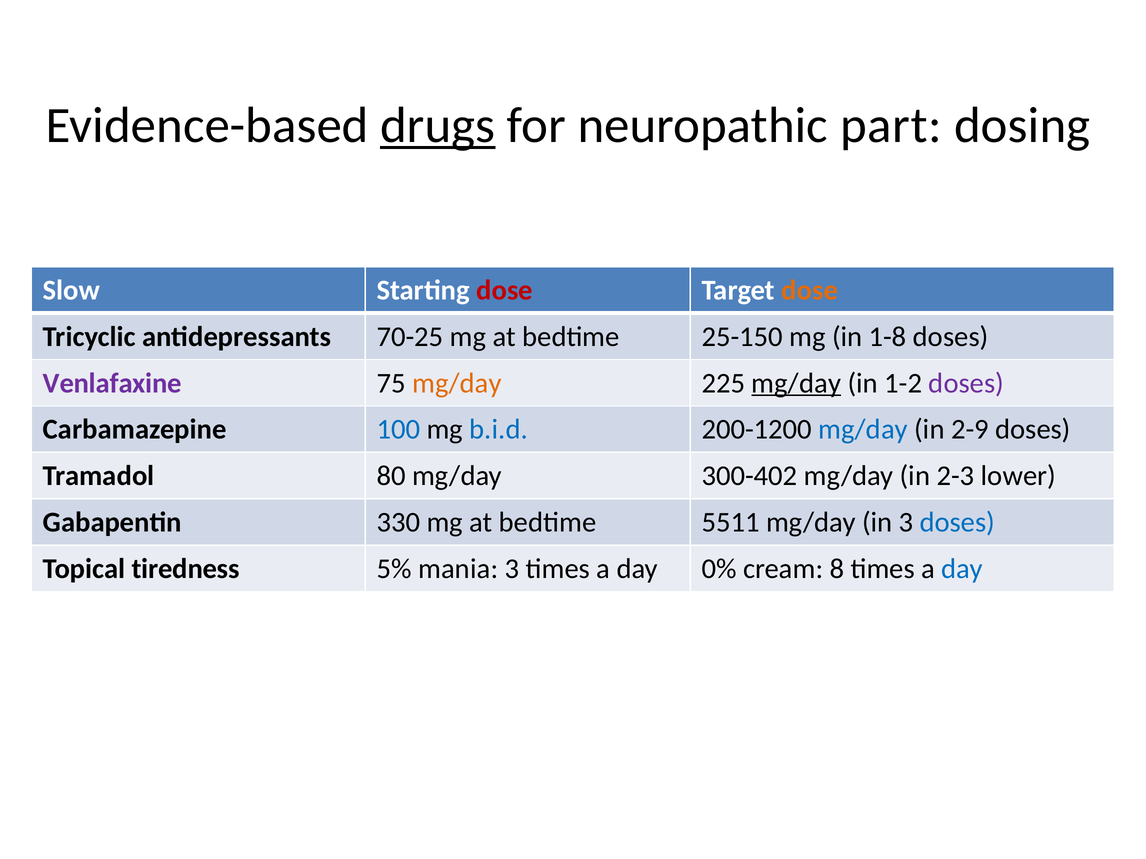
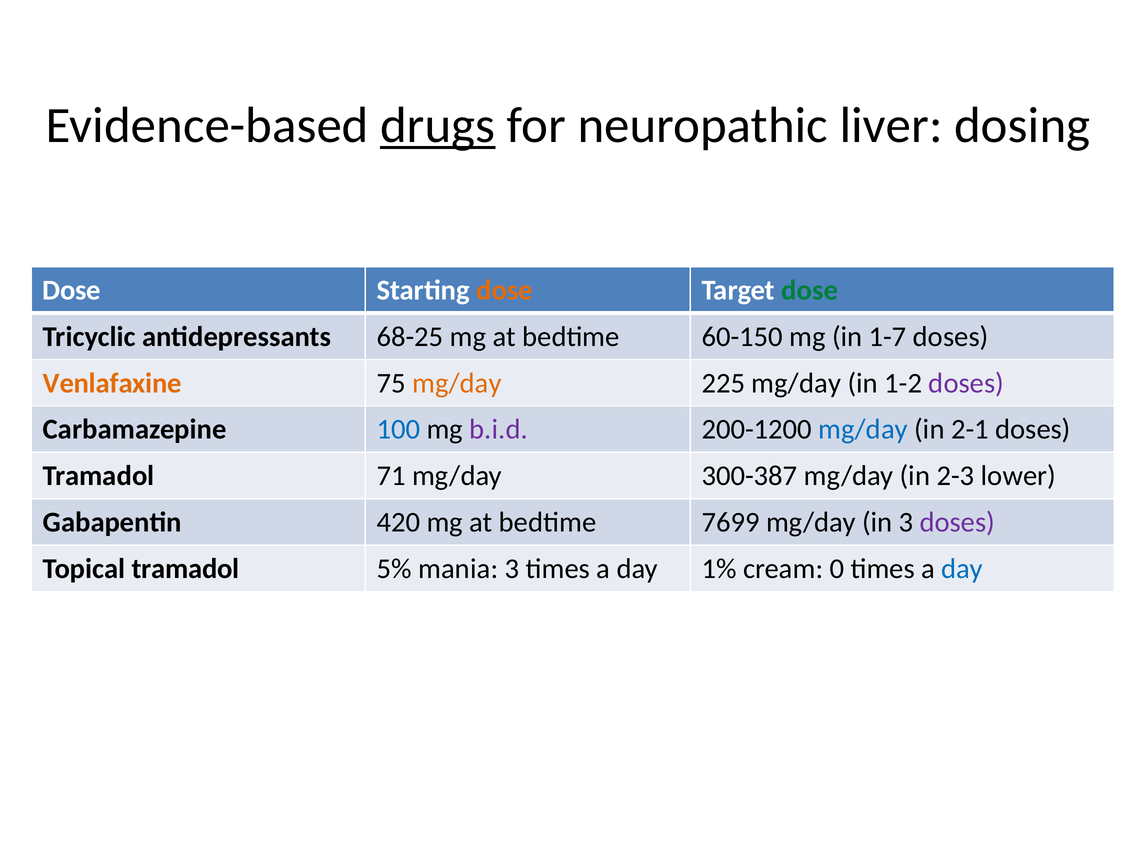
part: part -> liver
Slow at (71, 290): Slow -> Dose
dose at (505, 290) colour: red -> orange
dose at (810, 290) colour: orange -> green
70-25: 70-25 -> 68-25
25-150: 25-150 -> 60-150
1-8: 1-8 -> 1-7
Venlafaxine colour: purple -> orange
mg/day at (796, 383) underline: present -> none
b.i.d colour: blue -> purple
2-9: 2-9 -> 2-1
80: 80 -> 71
300-402: 300-402 -> 300-387
330: 330 -> 420
5511: 5511 -> 7699
doses at (957, 523) colour: blue -> purple
Topical tiredness: tiredness -> tramadol
0%: 0% -> 1%
8: 8 -> 0
